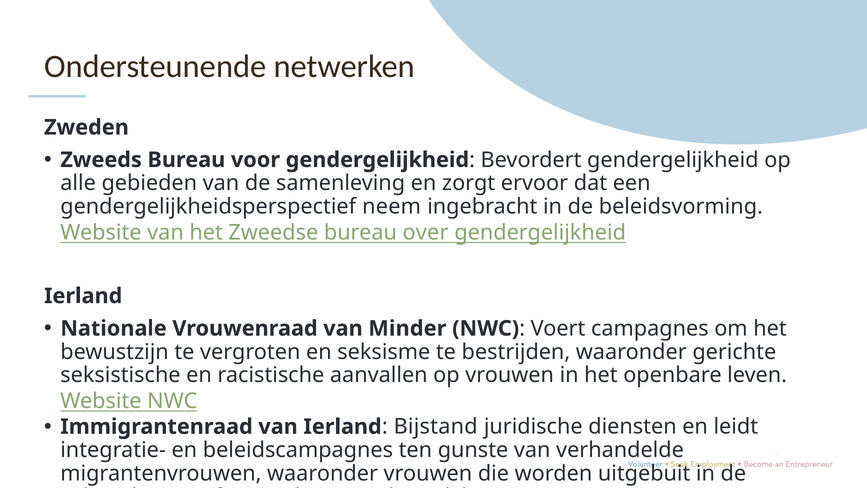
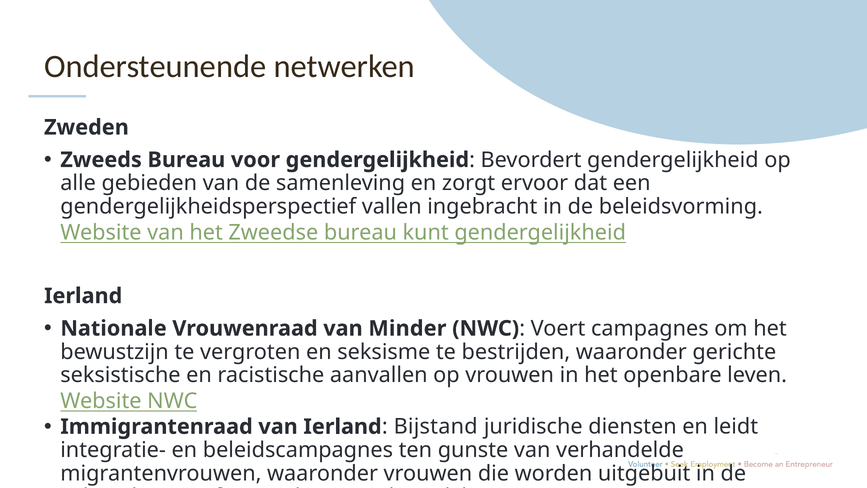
neem: neem -> vallen
over: over -> kunt
